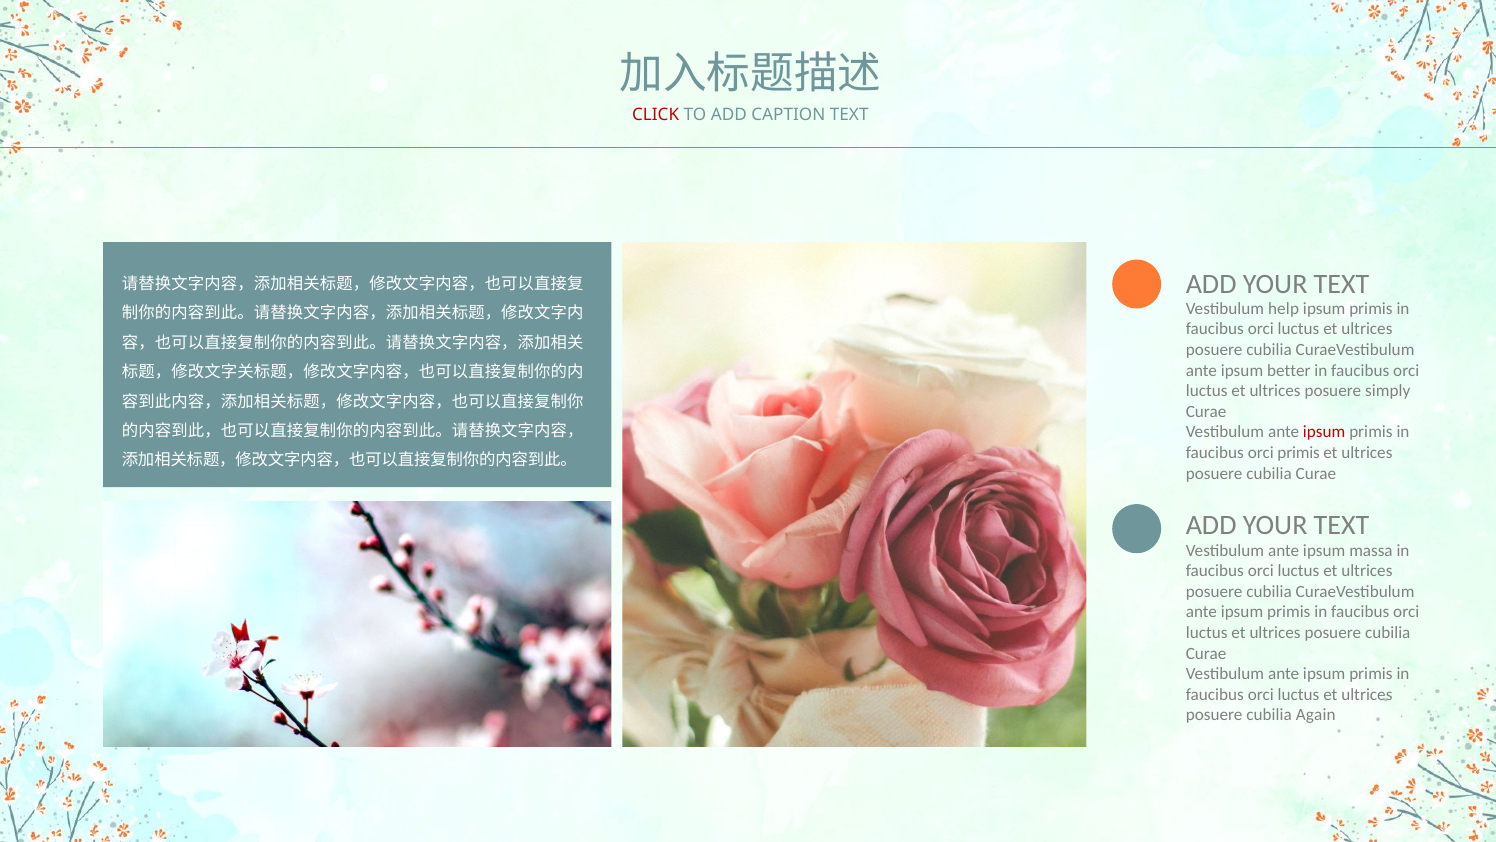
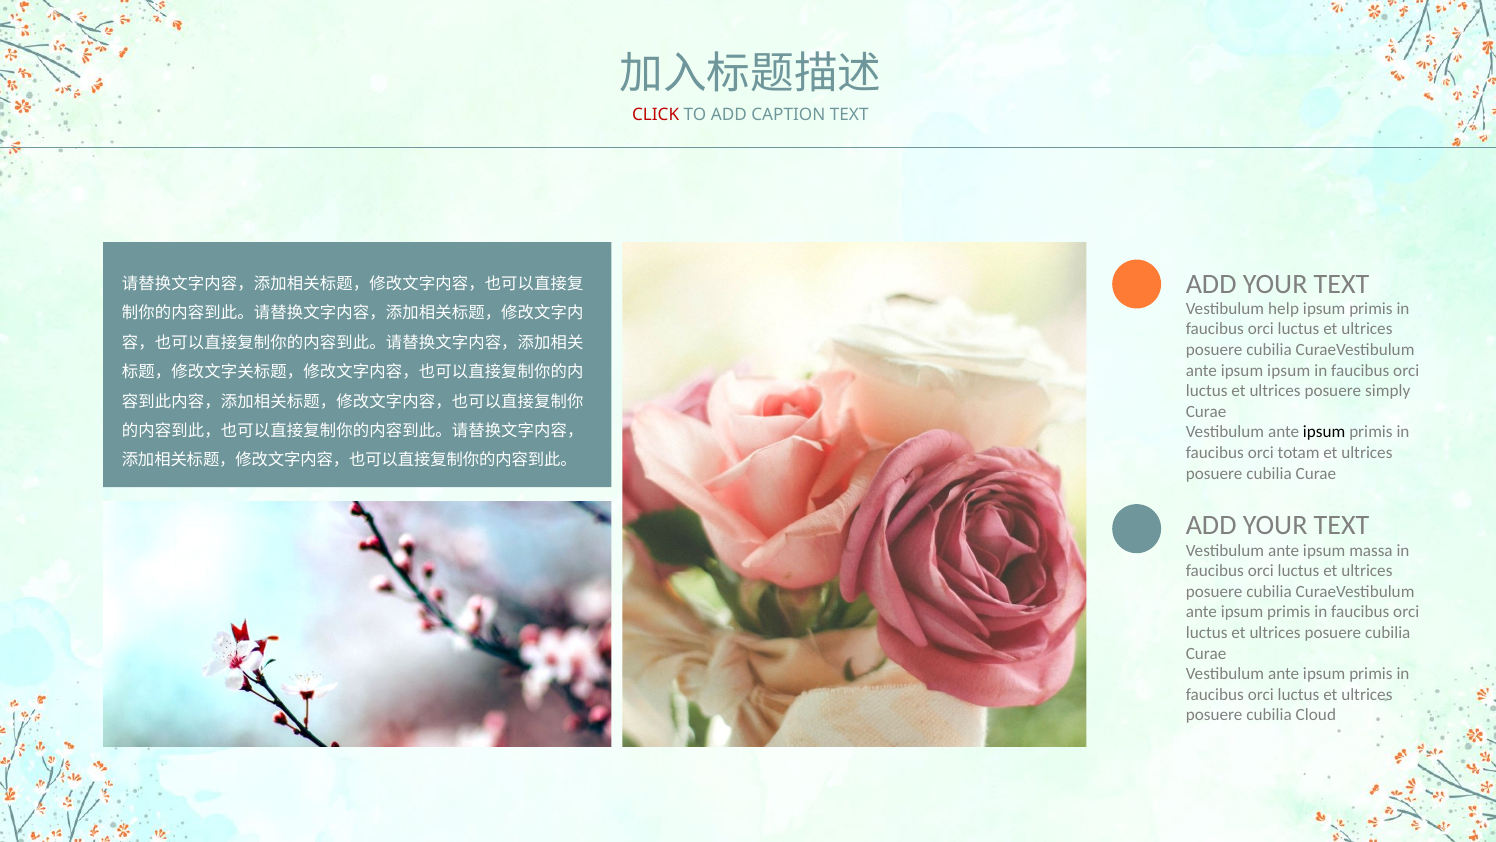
better at (1289, 370): better -> ipsum
ipsum at (1324, 432) colour: red -> black
orci primis: primis -> totam
Again: Again -> Cloud
